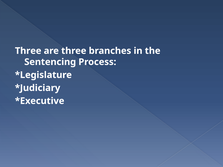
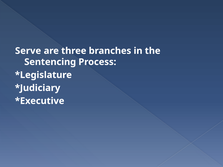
Three at (28, 51): Three -> Serve
